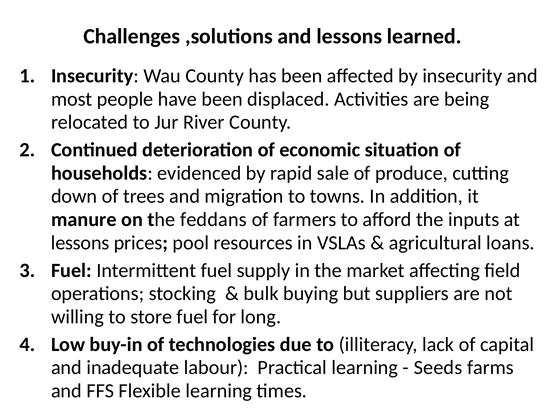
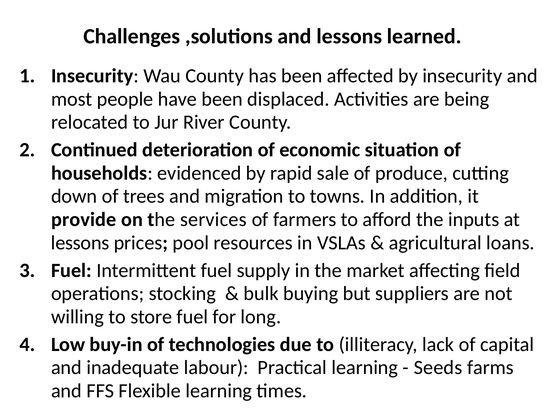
manure: manure -> provide
feddans: feddans -> services
